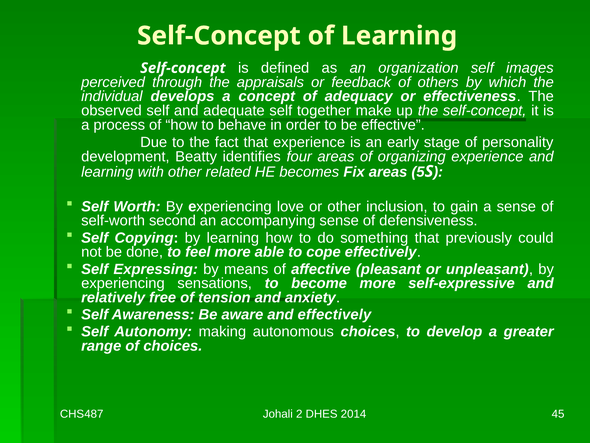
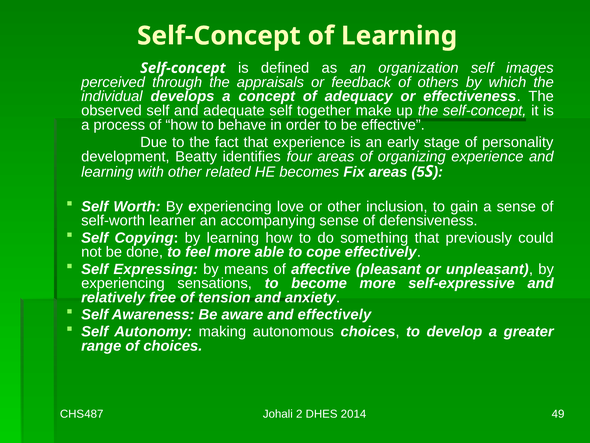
second: second -> learner
45: 45 -> 49
